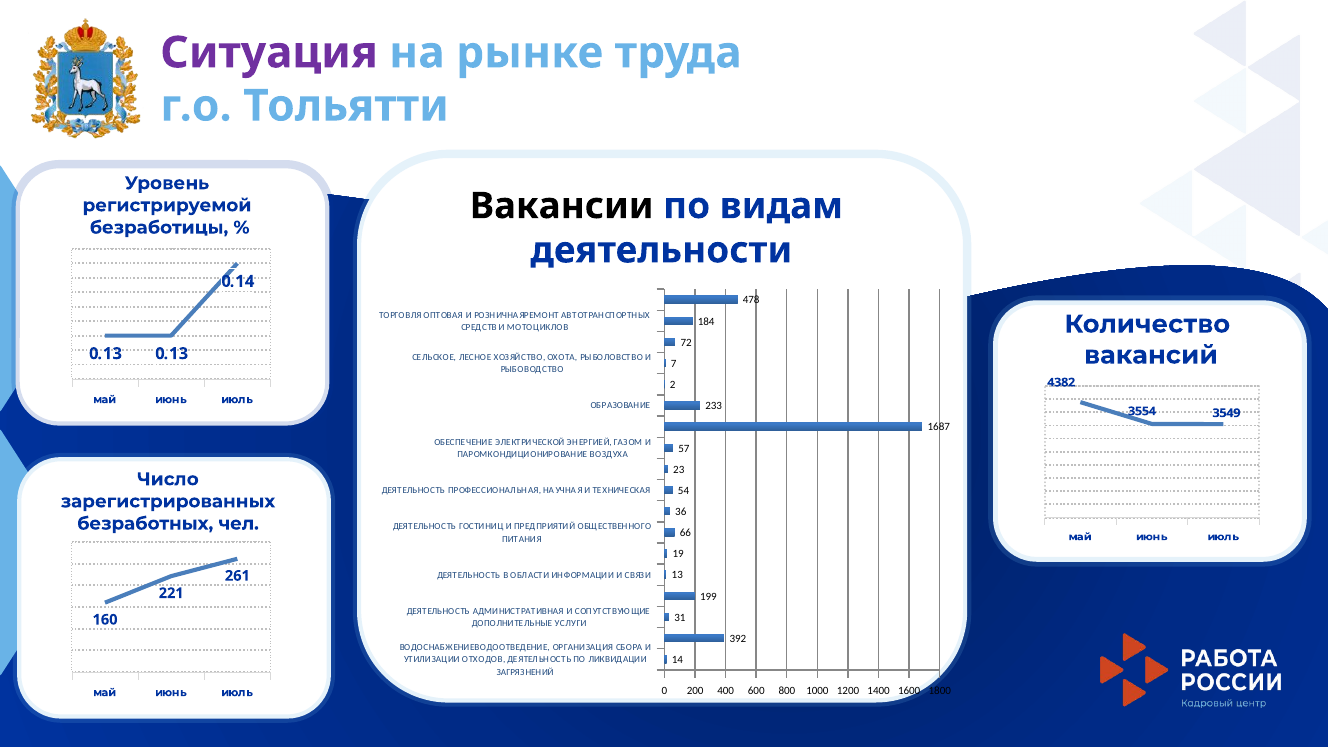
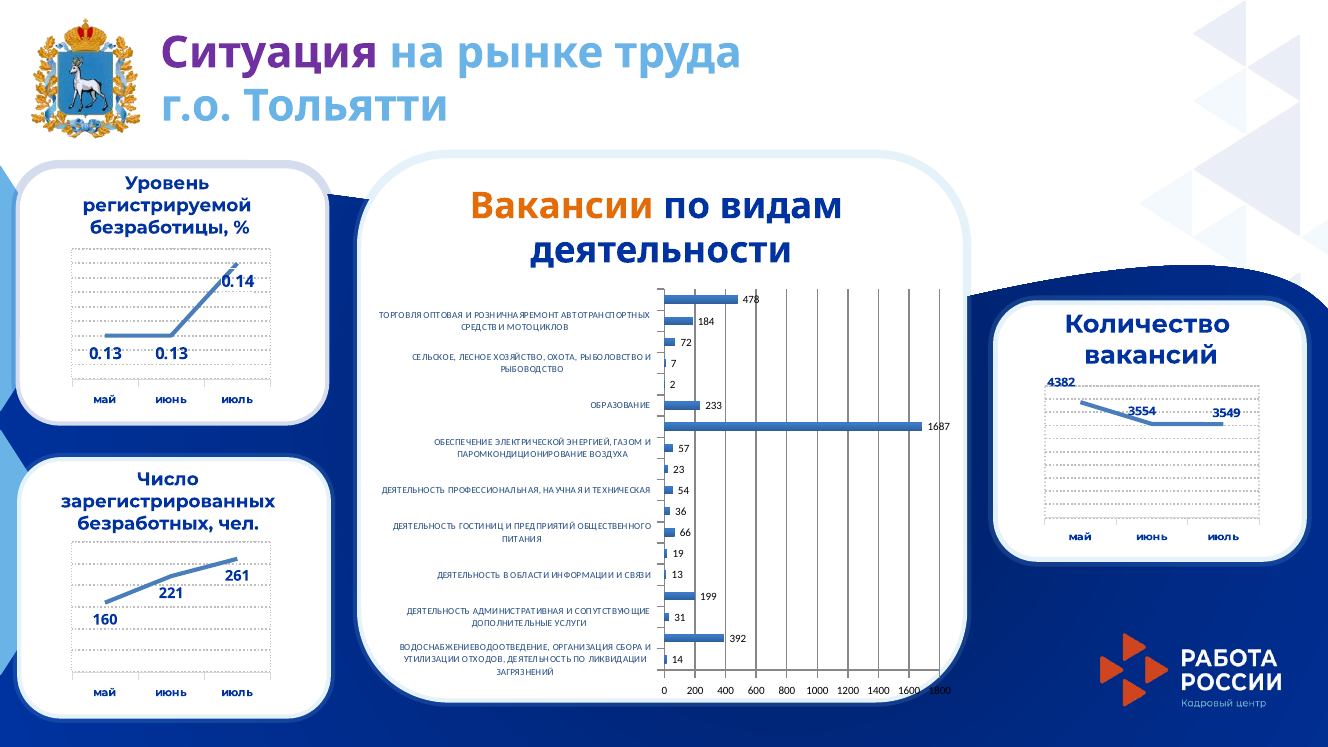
Вакансии colour: black -> orange
